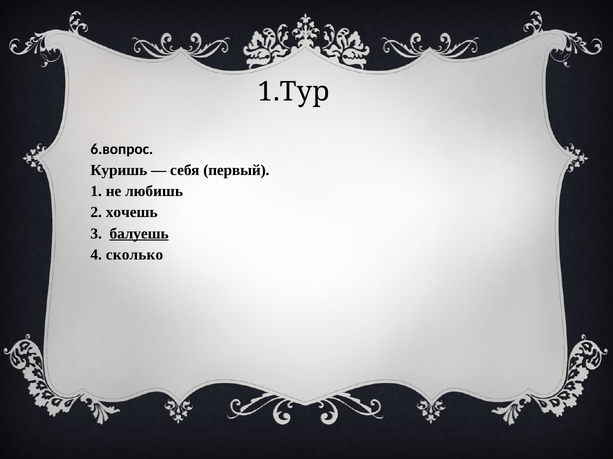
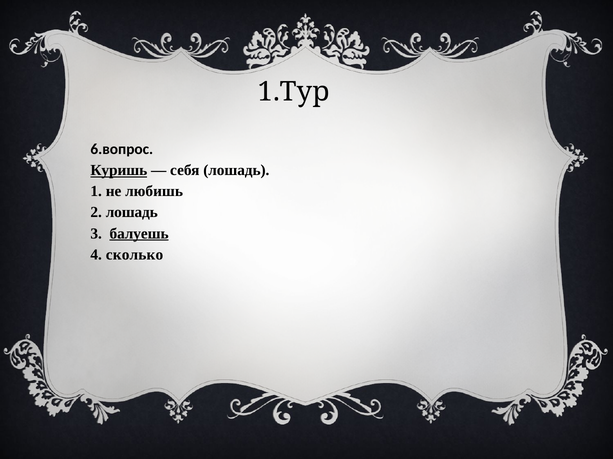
Куришь underline: none -> present
себя первый: первый -> лошадь
2 хочешь: хочешь -> лошадь
